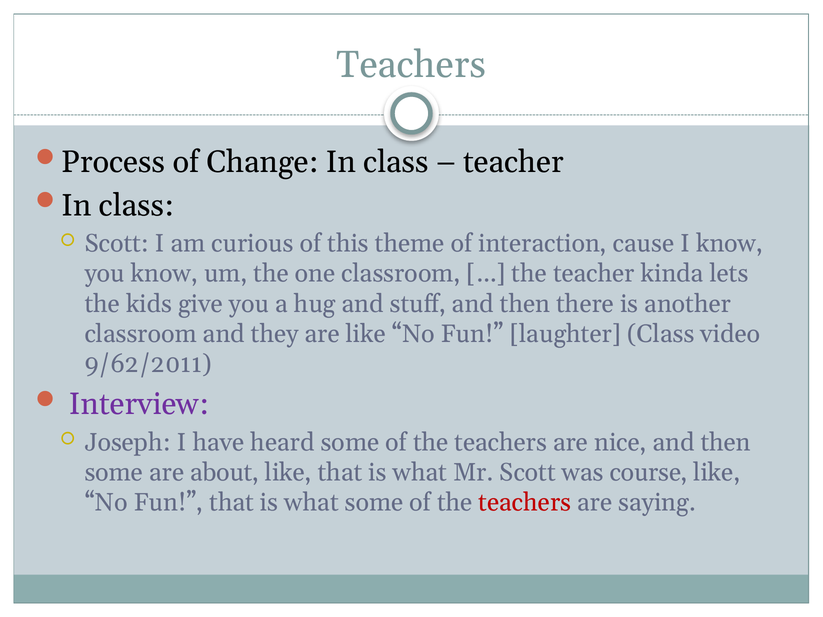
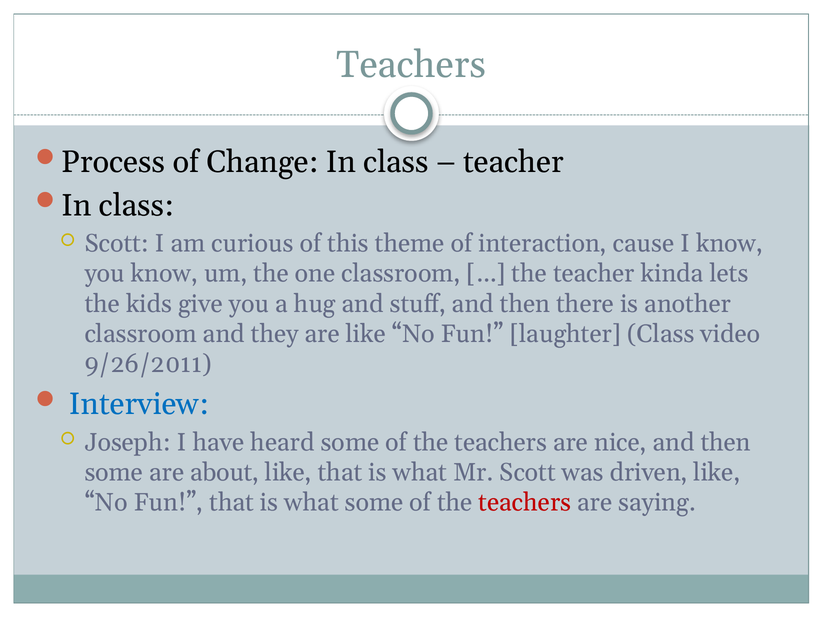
9/62/2011: 9/62/2011 -> 9/26/2011
Interview colour: purple -> blue
course: course -> driven
